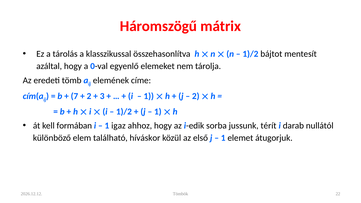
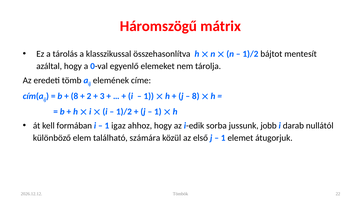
7 at (74, 96): 7 -> 8
2 at (196, 96): 2 -> 8
térít: térít -> jobb
híváskor: híváskor -> számára
